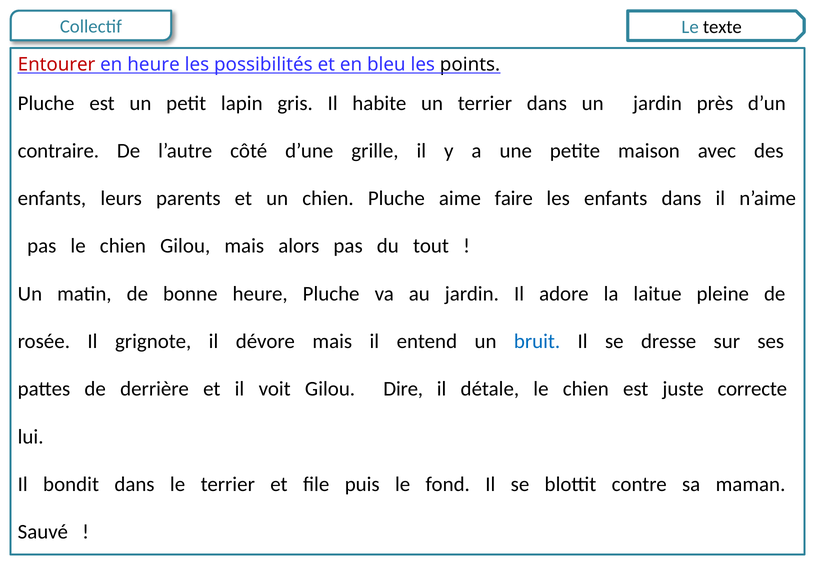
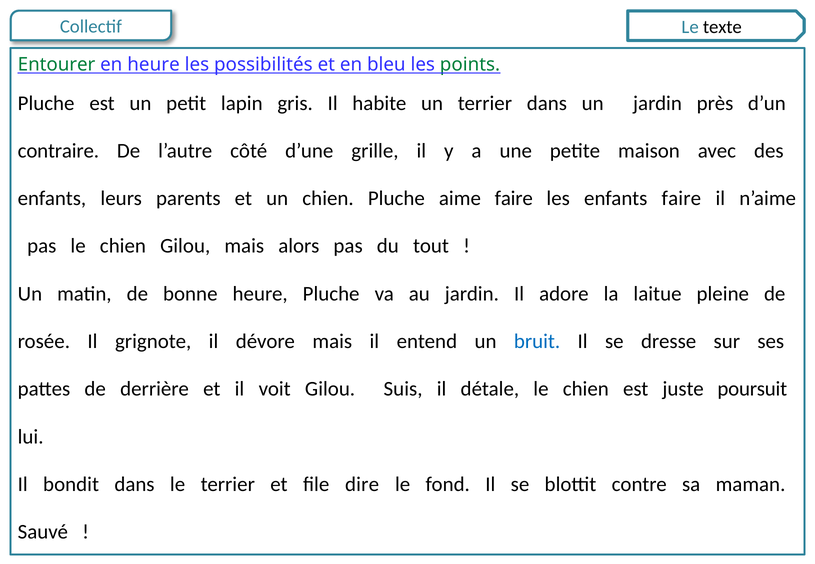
Entourer colour: red -> green
points colour: black -> green
enfants dans: dans -> faire
Dire: Dire -> Suis
correcte: correcte -> poursuit
puis: puis -> dire
